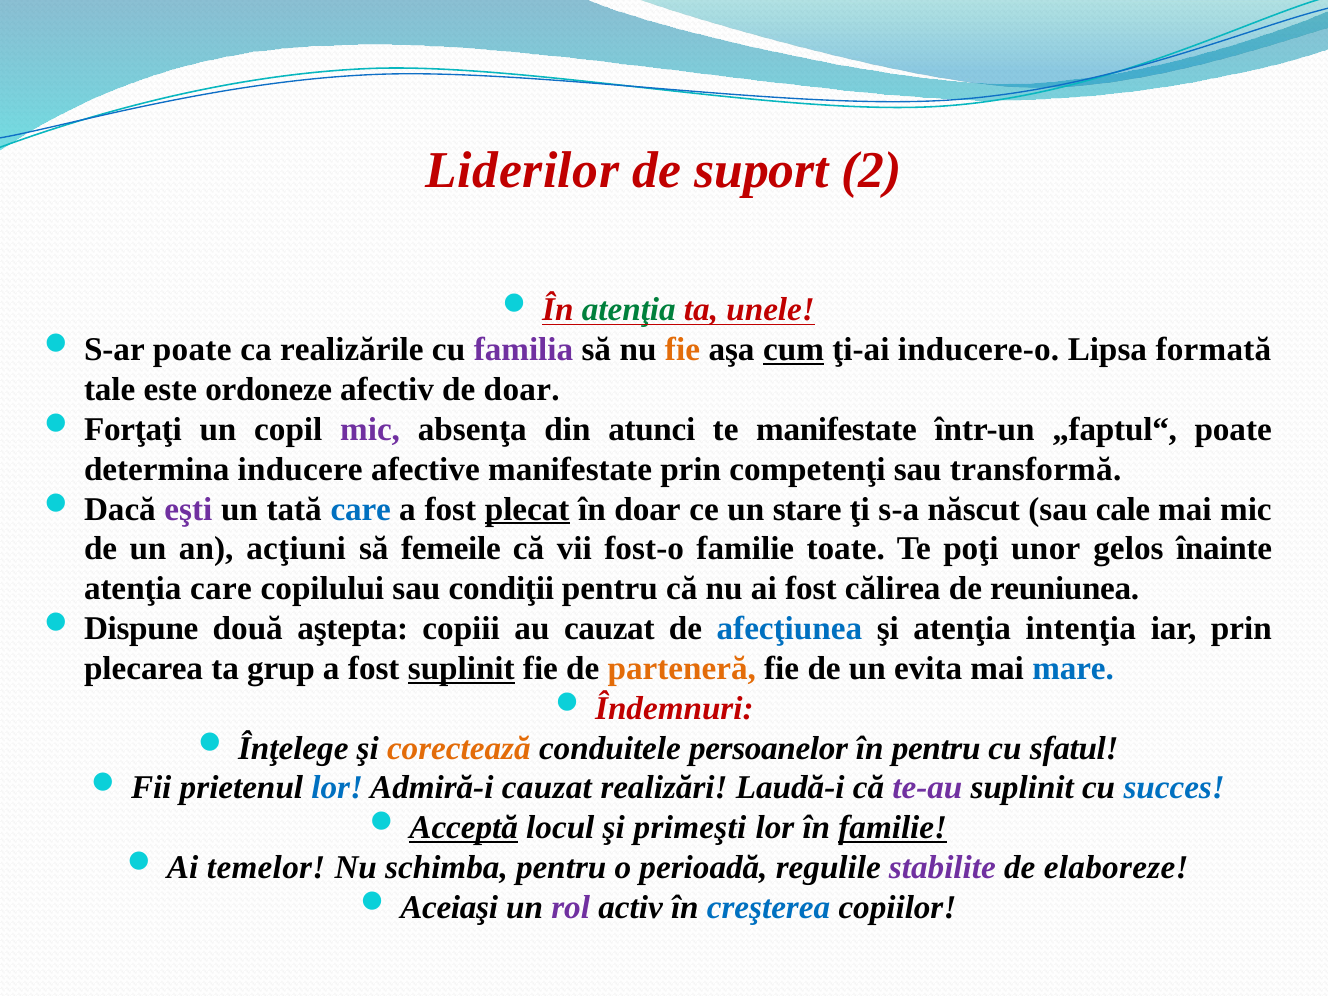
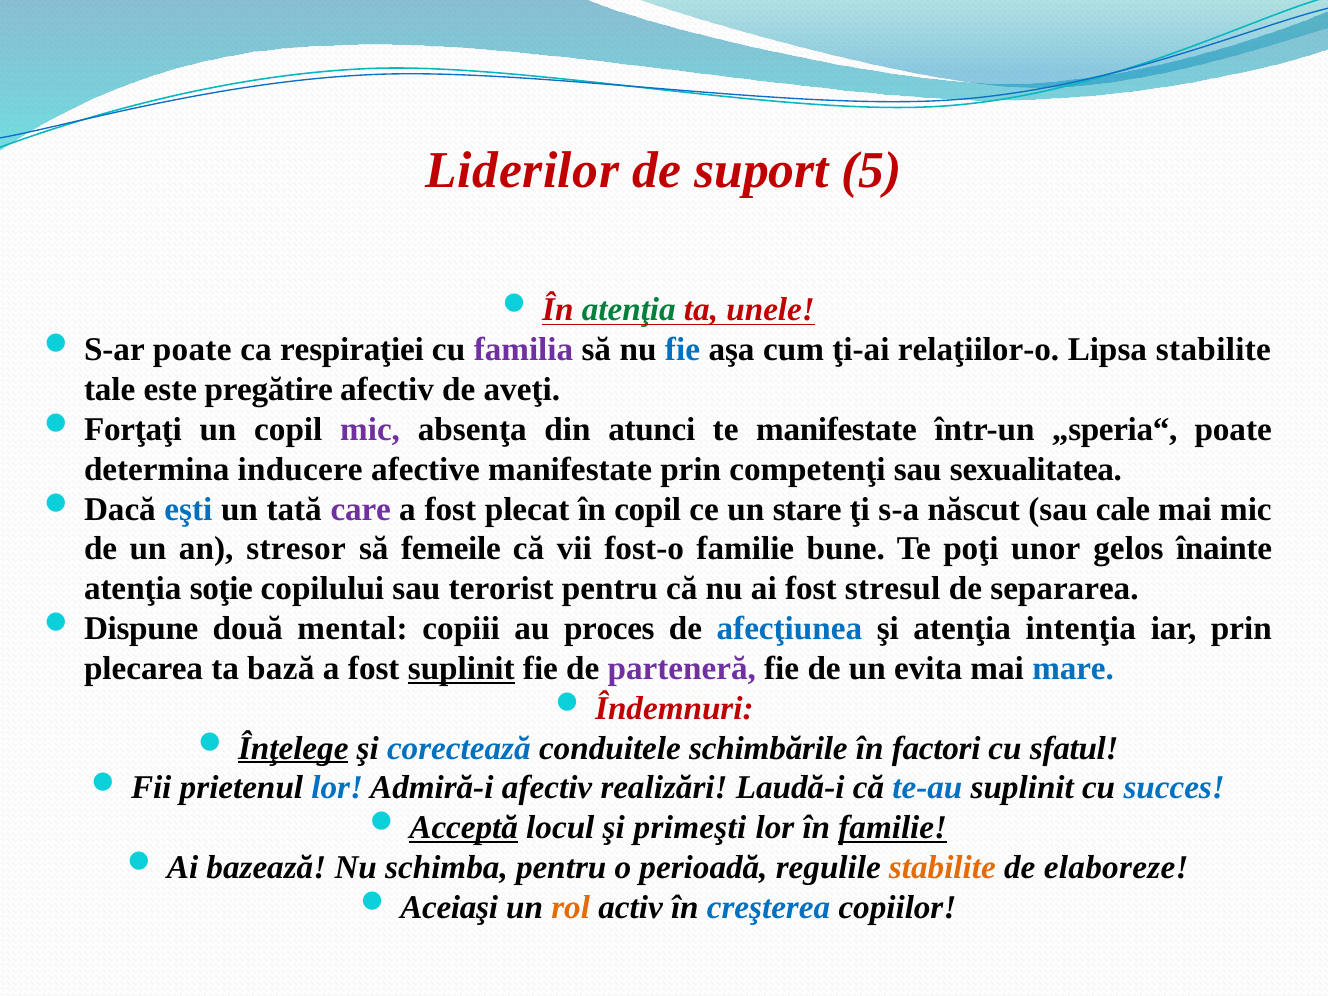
2: 2 -> 5
realizările: realizările -> respiraţiei
fie at (682, 350) colour: orange -> blue
cum underline: present -> none
inducere-o: inducere-o -> relaţiilor-o
Lipsa formată: formată -> stabilite
ordoneze: ordoneze -> pregătire
de doar: doar -> aveţi
„faptul“: „faptul“ -> „speria“
transformă: transformă -> sexualitatea
eşti colour: purple -> blue
care at (361, 509) colour: blue -> purple
plecat underline: present -> none
în doar: doar -> copil
acţiuni: acţiuni -> stresor
toate: toate -> bune
atenţia care: care -> soţie
condiţii: condiţii -> terorist
călirea: călirea -> stresul
reuniunea: reuniunea -> separarea
aştepta: aştepta -> mental
au cauzat: cauzat -> proces
grup: grup -> bază
parteneră colour: orange -> purple
Înţelege underline: none -> present
corectează colour: orange -> blue
persoanelor: persoanelor -> schimbările
în pentru: pentru -> factori
Admiră-i cauzat: cauzat -> afectiv
te-au colour: purple -> blue
temelor: temelor -> bazează
stabilite at (942, 868) colour: purple -> orange
rol colour: purple -> orange
